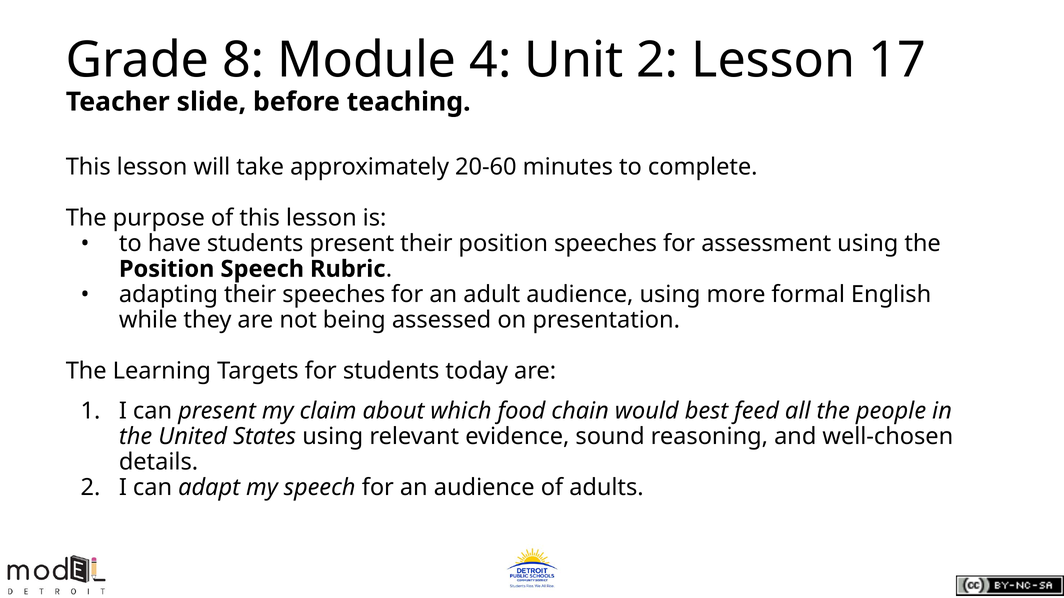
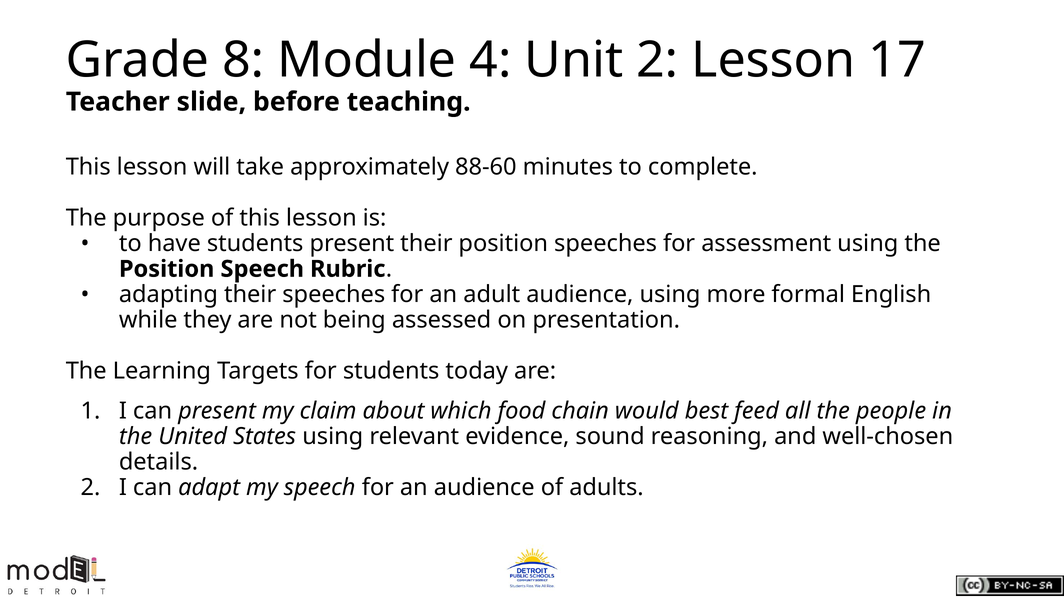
20-60: 20-60 -> 88-60
